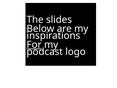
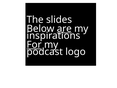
are underline: none -> present
